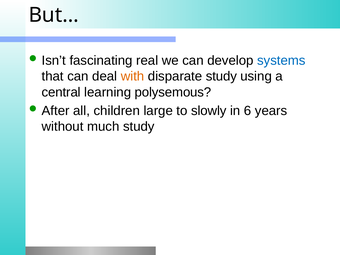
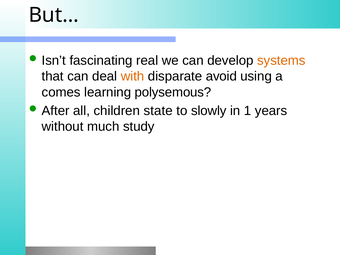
systems colour: blue -> orange
disparate study: study -> avoid
central: central -> comes
large: large -> state
6: 6 -> 1
